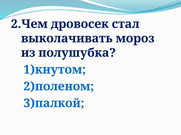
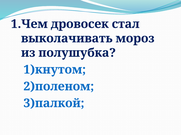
2.Чем: 2.Чем -> 1.Чем
